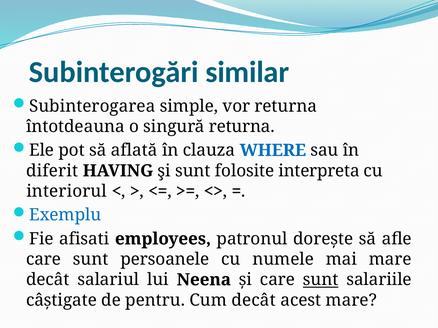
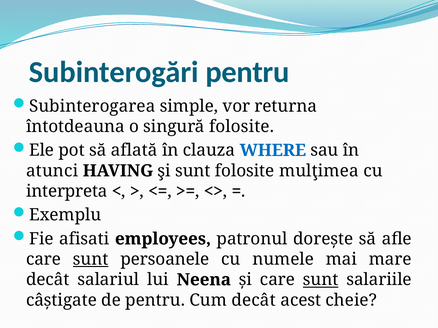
Subinterogări similar: similar -> pentru
singură returna: returna -> folosite
diferit: diferit -> atunci
interpreta: interpreta -> mulţimea
interiorul: interiorul -> interpreta
Exemplu colour: blue -> black
sunt at (91, 260) underline: none -> present
acest mare: mare -> cheie
